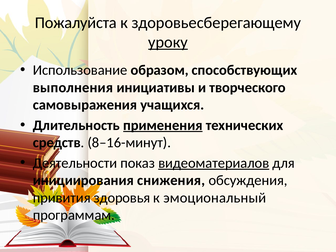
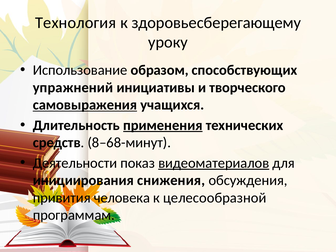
Пожалуйста: Пожалуйста -> Технология
уроку underline: present -> none
выполнения: выполнения -> упражнений
самовыражения underline: none -> present
8–16-минут: 8–16-минут -> 8–68-минут
здоровья: здоровья -> человека
эмоциональный: эмоциональный -> целесообразной
